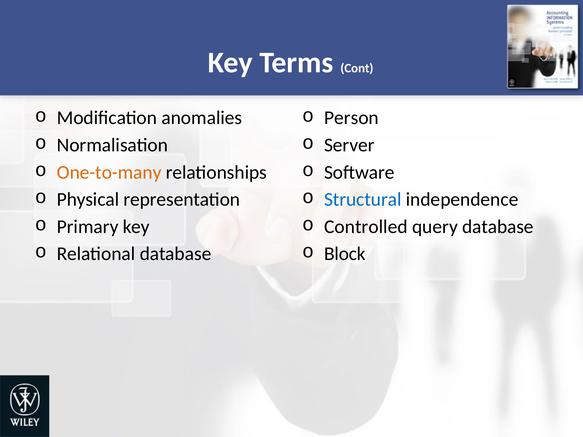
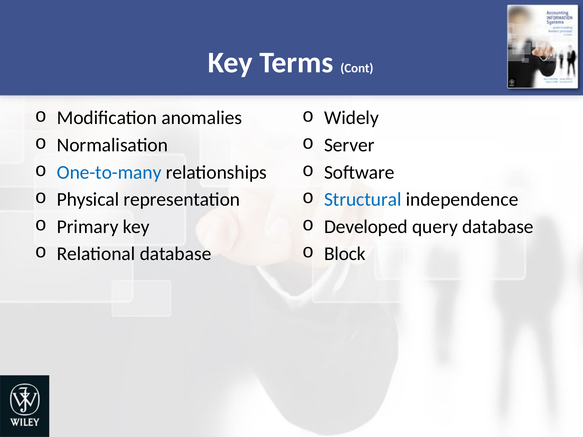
Person: Person -> Widely
One-to-many colour: orange -> blue
Controlled: Controlled -> Developed
